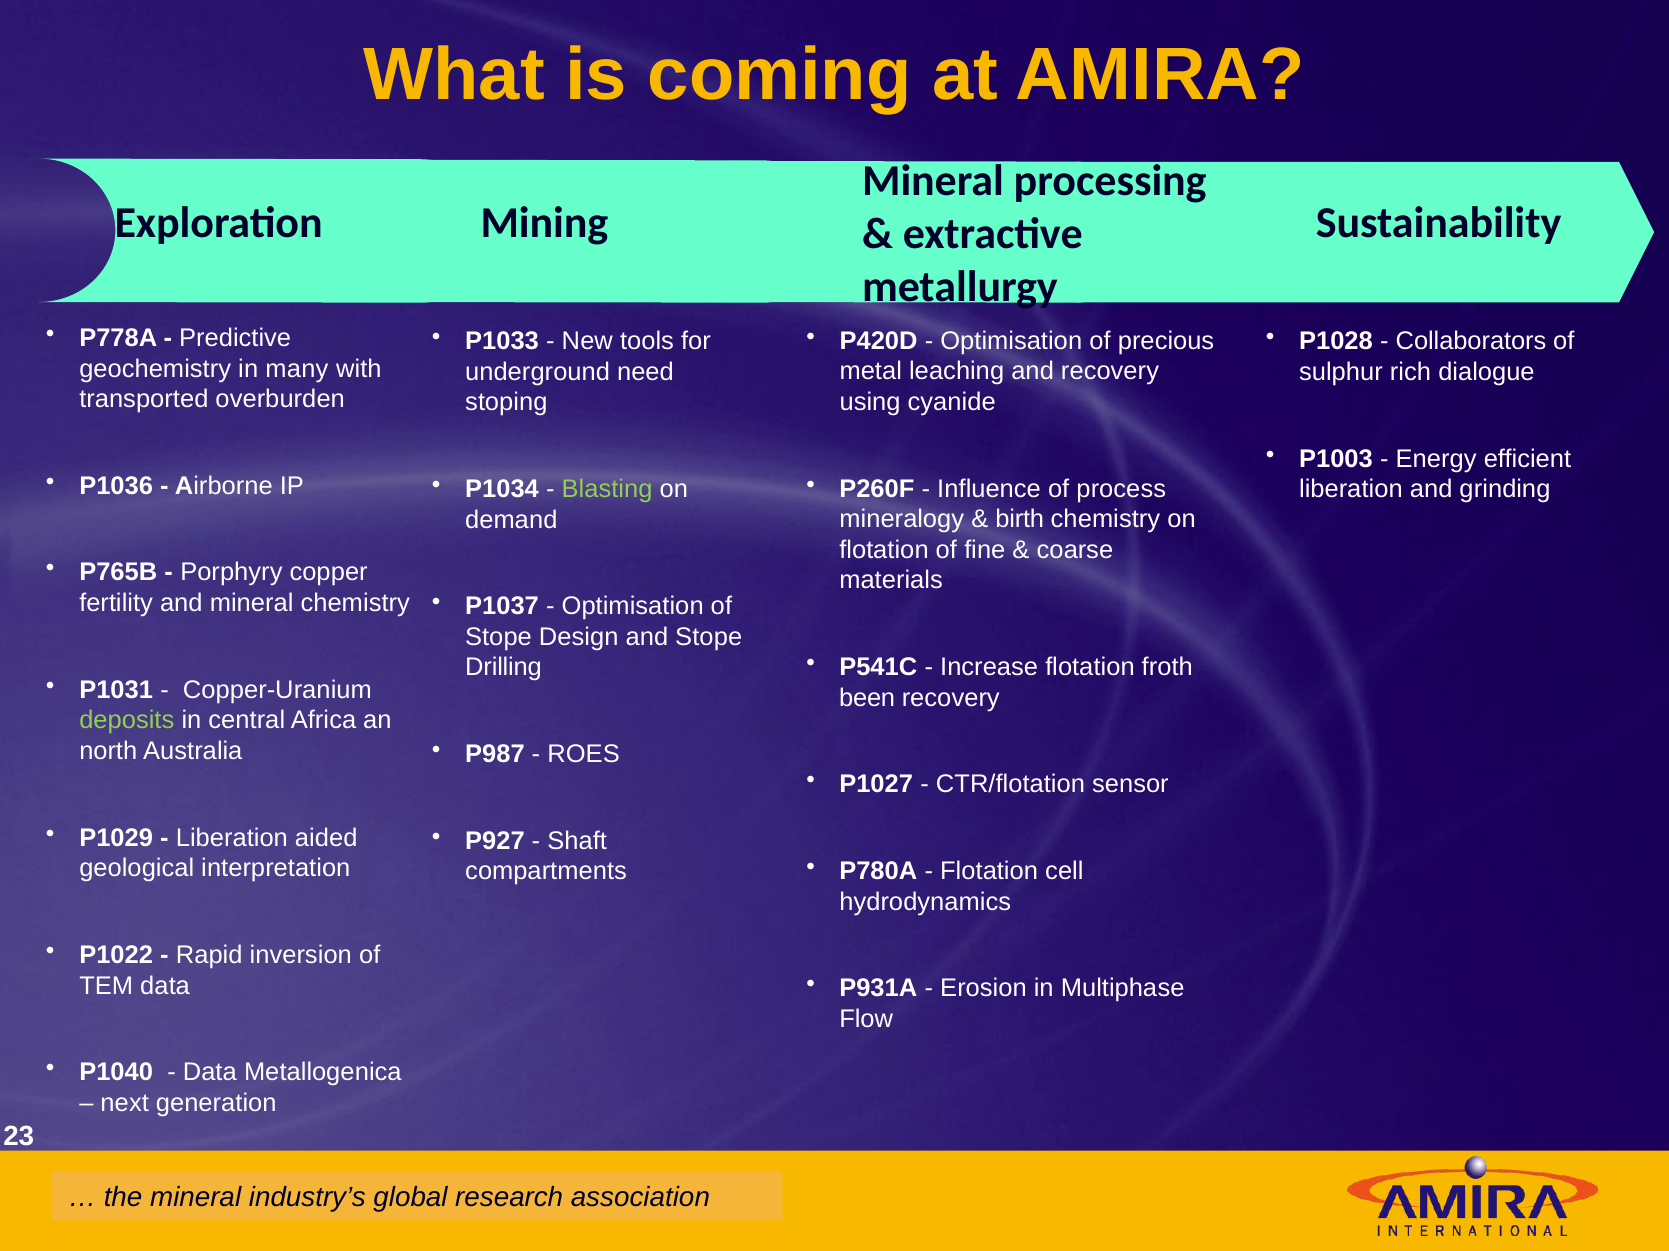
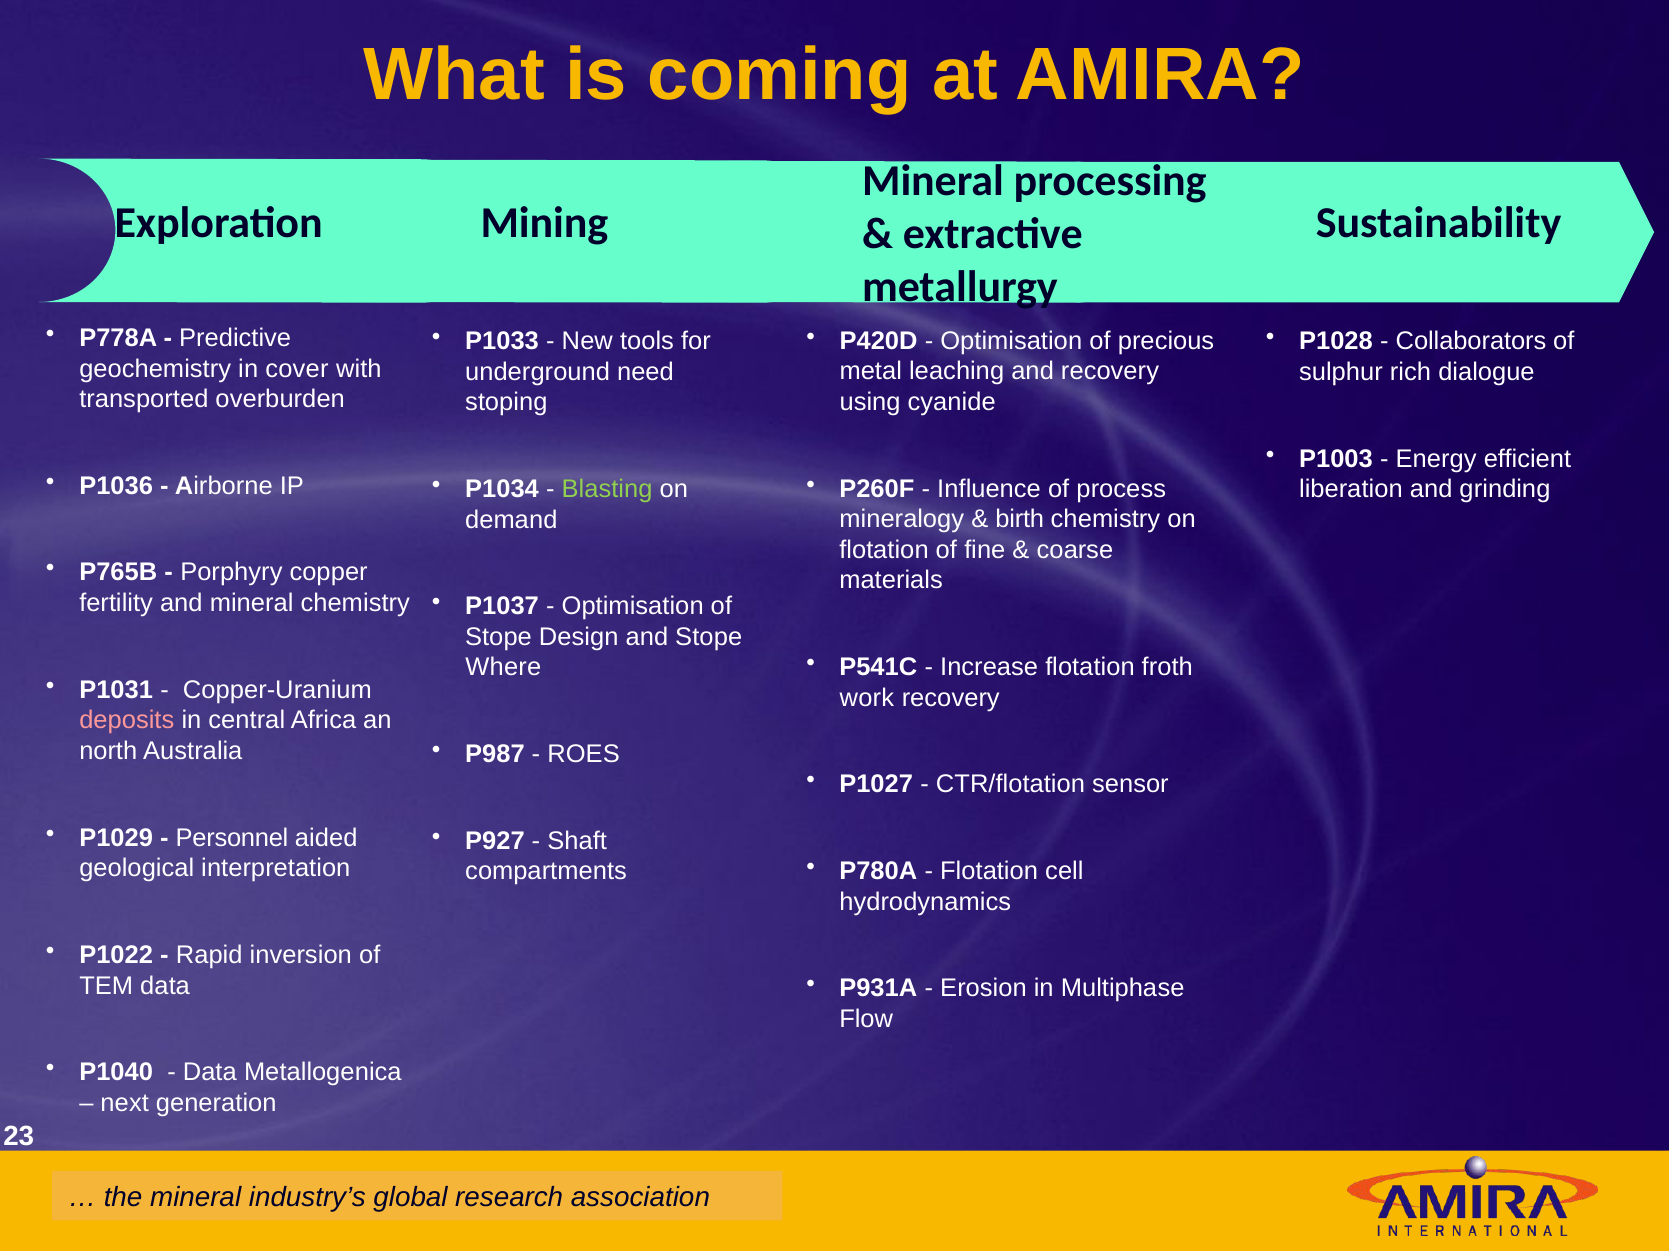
many: many -> cover
Drilling: Drilling -> Where
been: been -> work
deposits colour: light green -> pink
Liberation at (232, 838): Liberation -> Personnel
